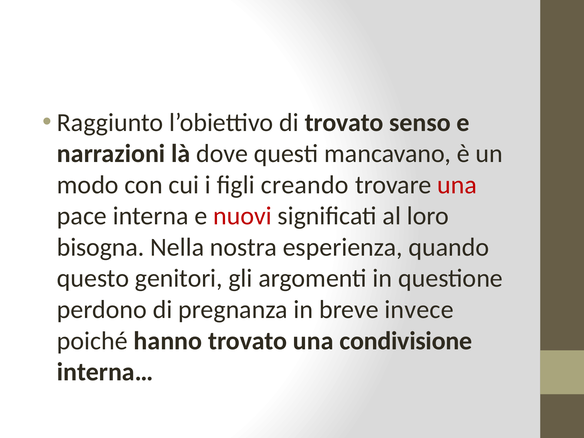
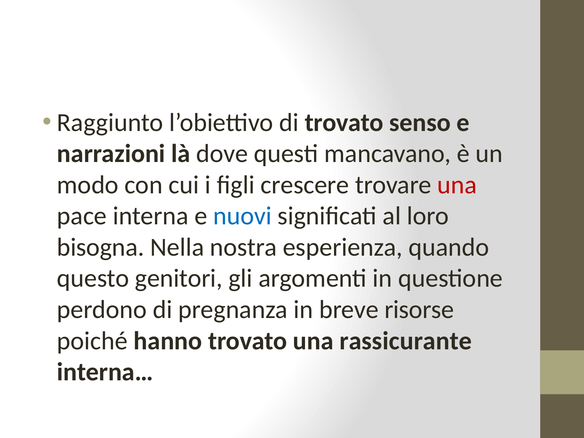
creando: creando -> crescere
nuovi colour: red -> blue
invece: invece -> risorse
condivisione: condivisione -> rassicurante
